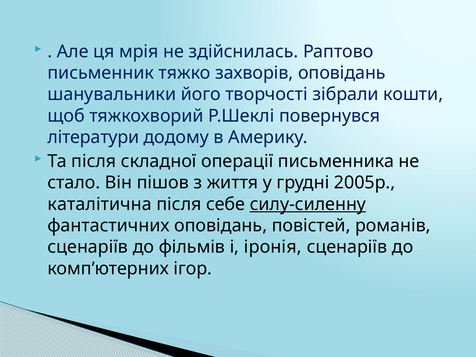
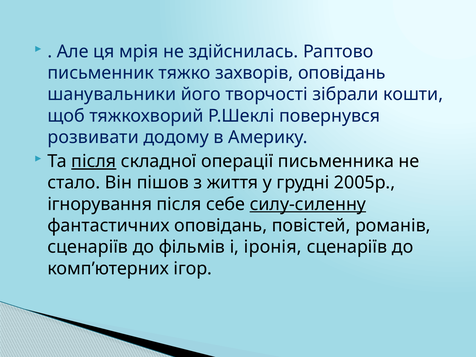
літератури: літератури -> розвивати
після at (94, 161) underline: none -> present
каталітична: каталітична -> ігнорування
